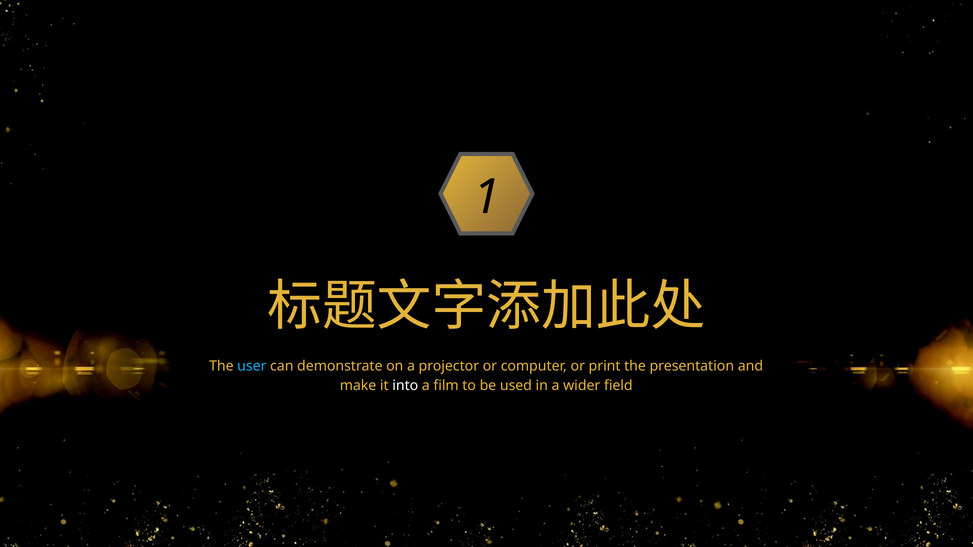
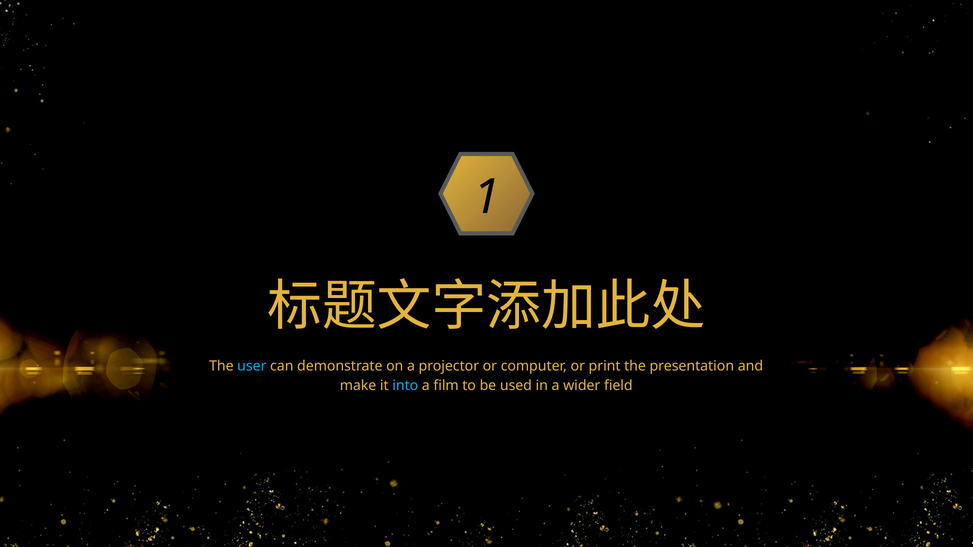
into colour: white -> light blue
